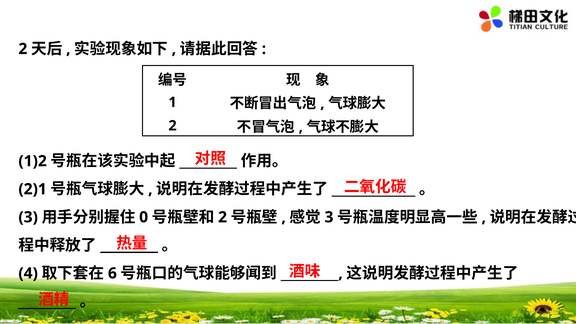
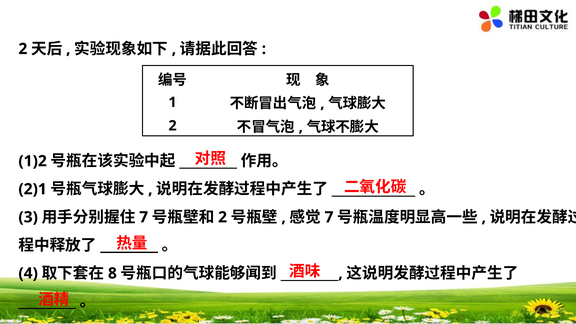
0 at (144, 217): 0 -> 7
3 at (329, 217): 3 -> 7
6: 6 -> 8
